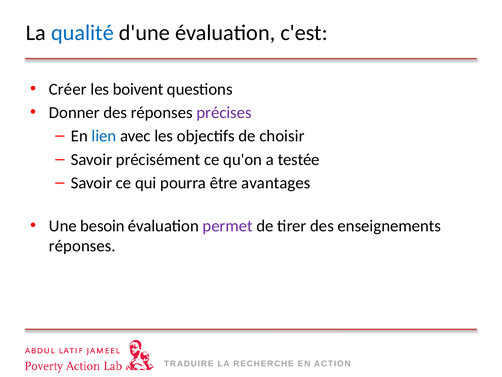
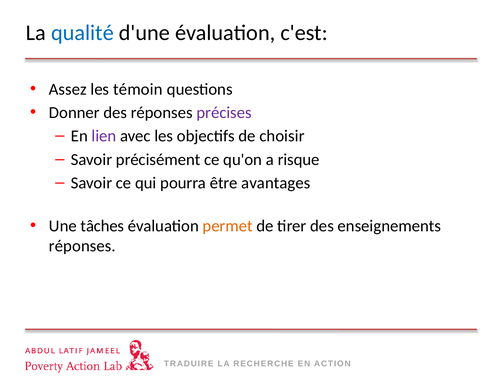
Créer: Créer -> Assez
boivent: boivent -> témoin
lien colour: blue -> purple
testée: testée -> risque
besoin: besoin -> tâches
permet colour: purple -> orange
